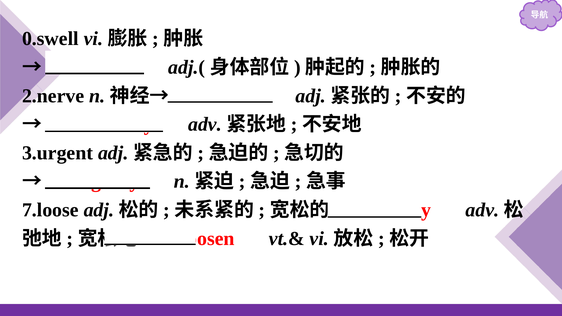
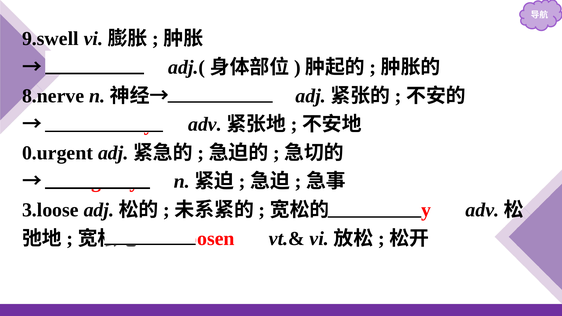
0.swell: 0.swell -> 9.swell
2.nerve: 2.nerve -> 8.nerve
3.urgent: 3.urgent -> 0.urgent
7.loose: 7.loose -> 3.loose
